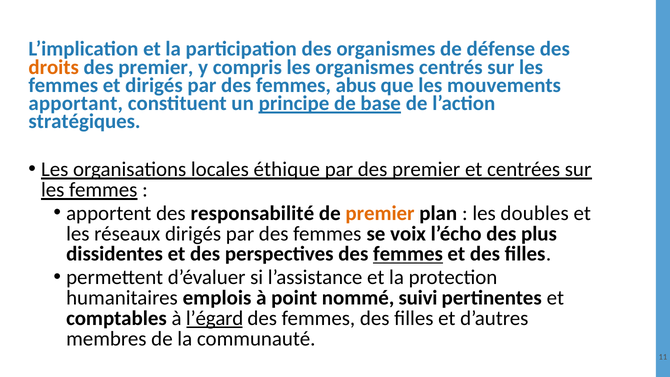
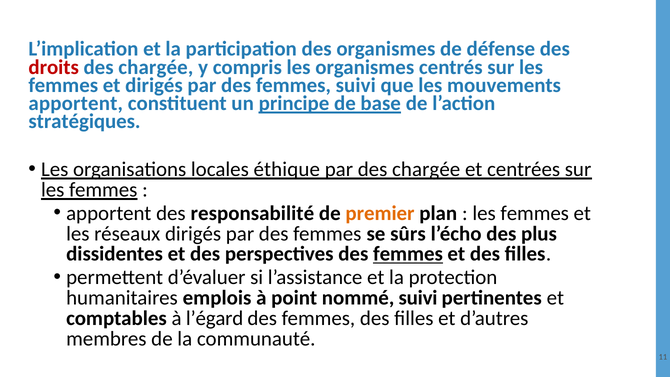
droits colour: orange -> red
premier at (156, 67): premier -> chargée
femmes abus: abus -> suivi
apportant at (76, 103): apportant -> apportent
par des premier: premier -> chargée
doubles at (535, 213): doubles -> femmes
voix: voix -> sûrs
l’égard underline: present -> none
